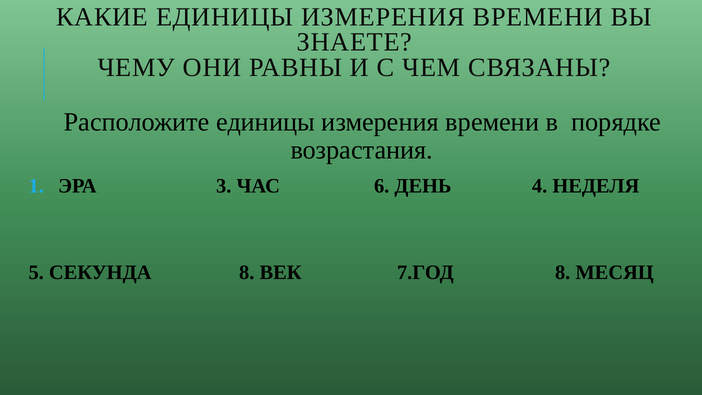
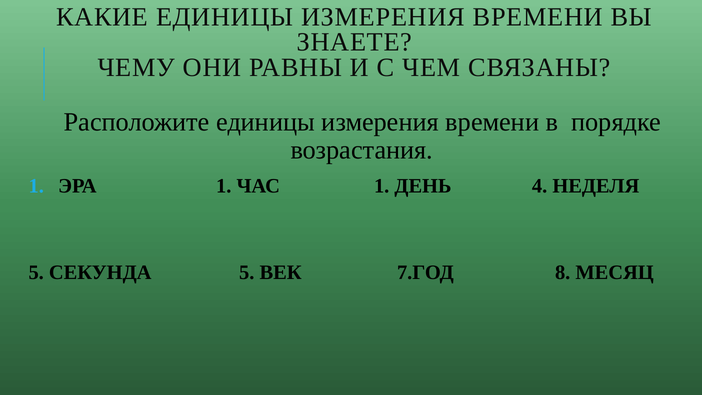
ЭРА 3: 3 -> 1
ЧАС 6: 6 -> 1
СЕКУНДА 8: 8 -> 5
